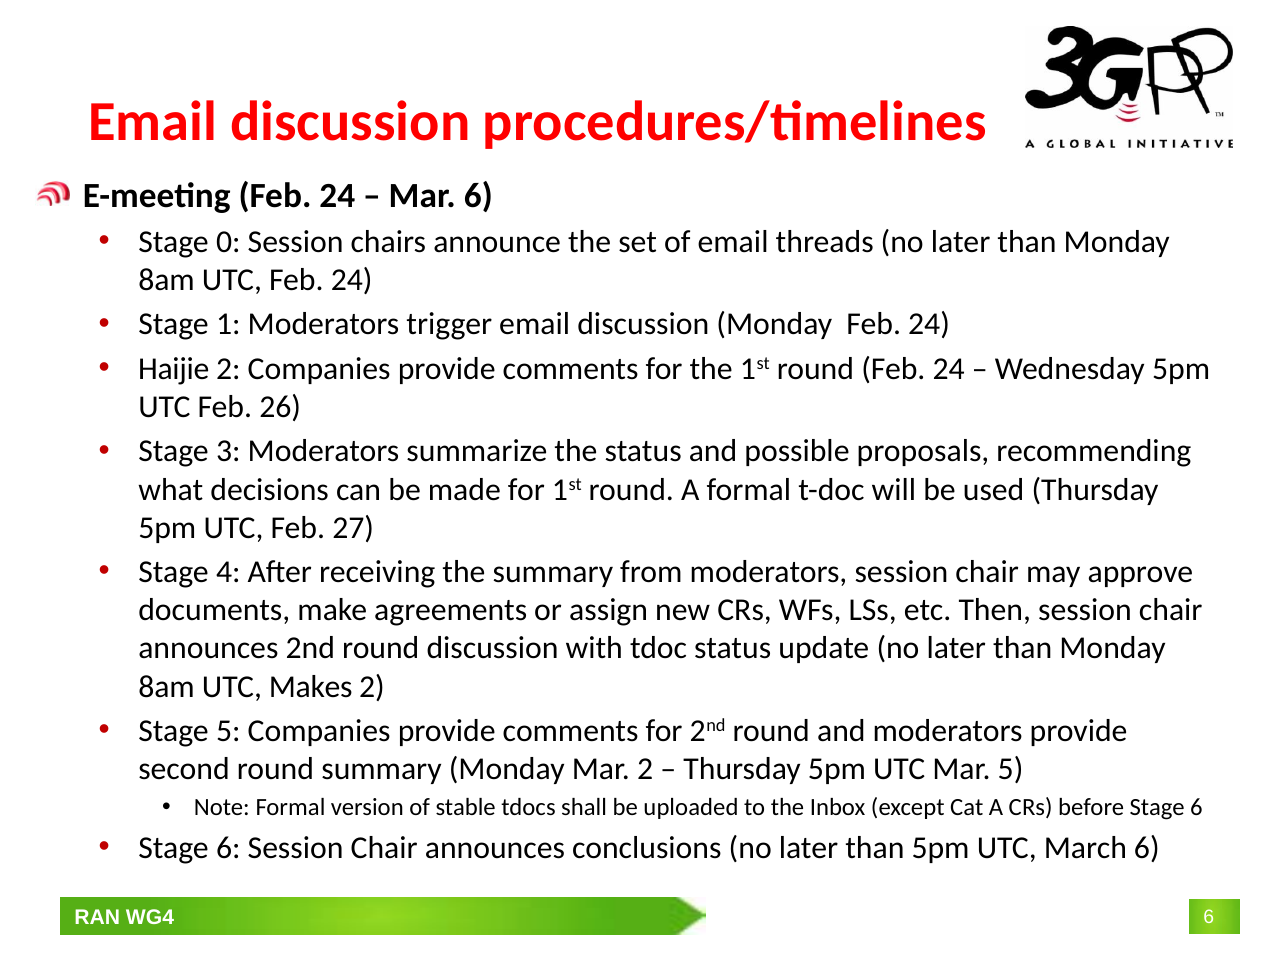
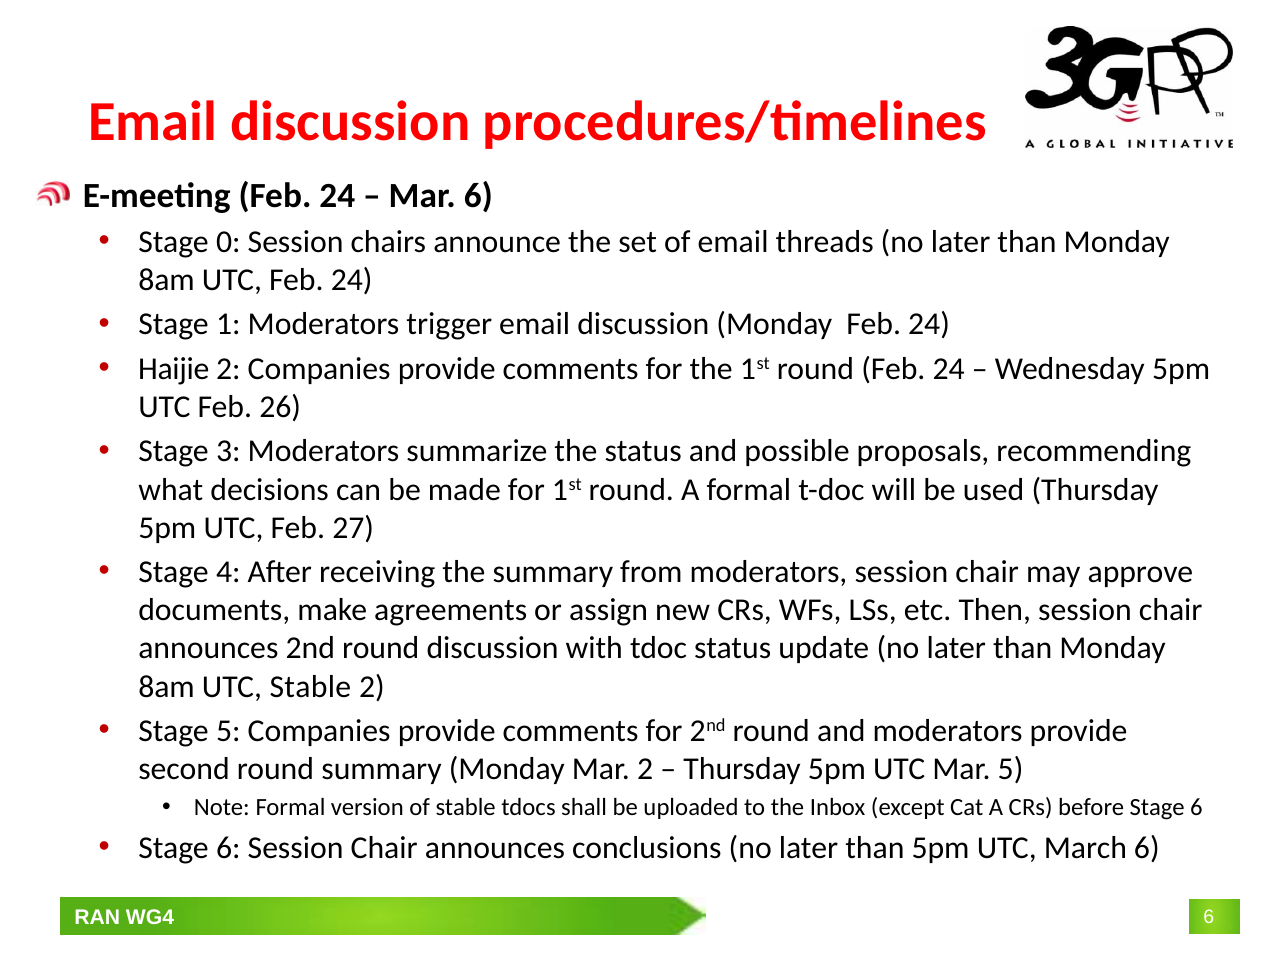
UTC Makes: Makes -> Stable
